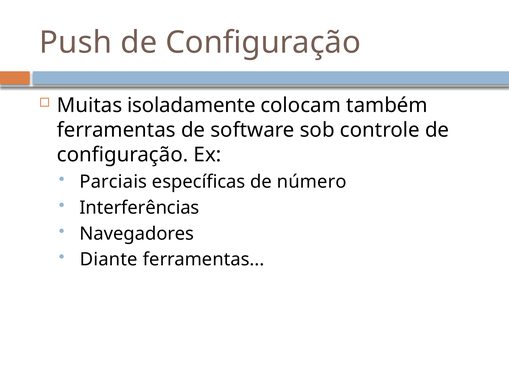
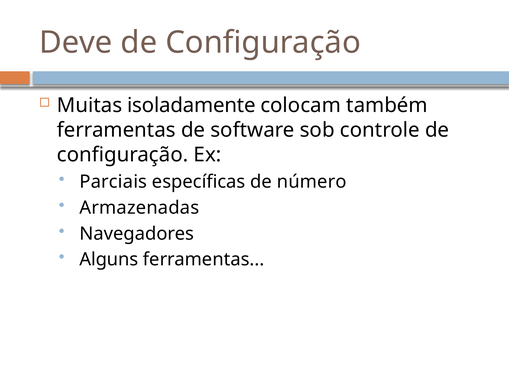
Push: Push -> Deve
Interferências: Interferências -> Armazenadas
Diante: Diante -> Alguns
